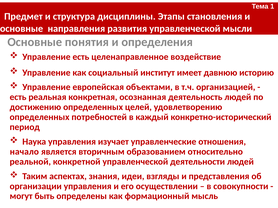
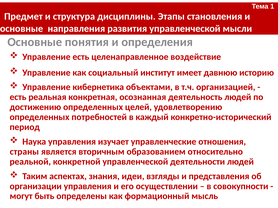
европейская: европейская -> кибернетика
начало: начало -> страны
